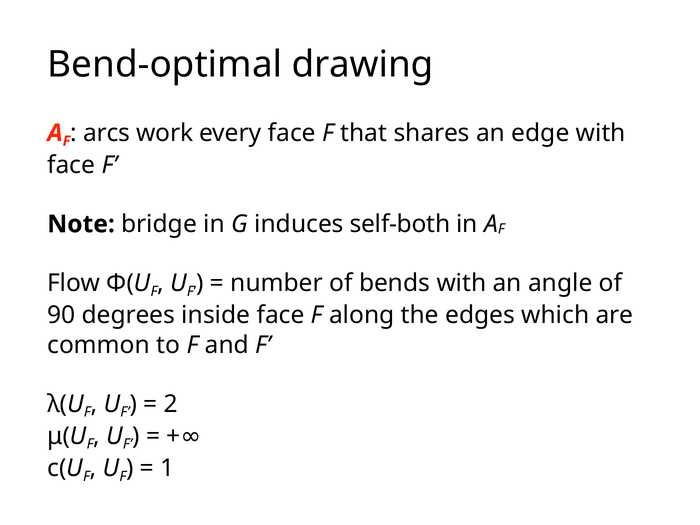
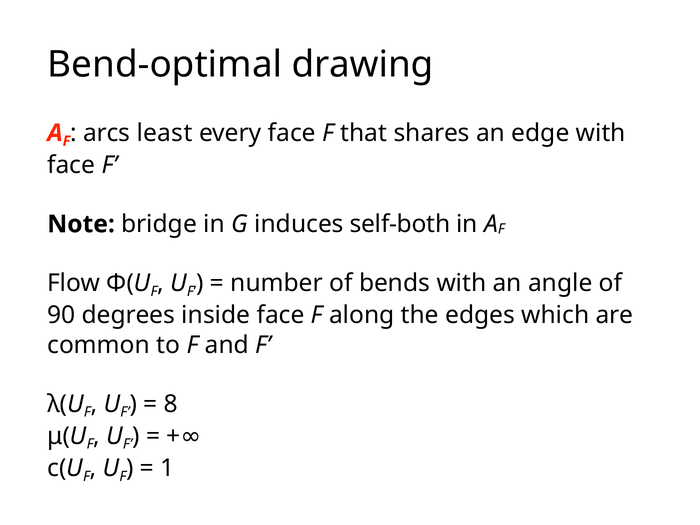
work: work -> least
2: 2 -> 8
